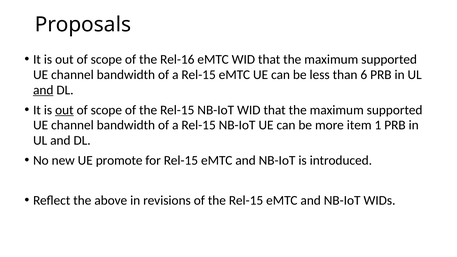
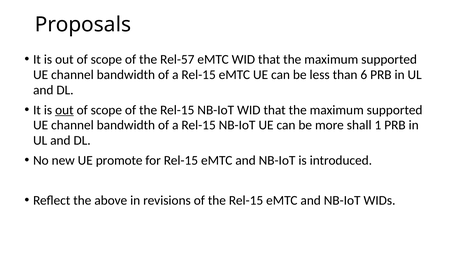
Rel-16: Rel-16 -> Rel-57
and at (43, 90) underline: present -> none
item: item -> shall
